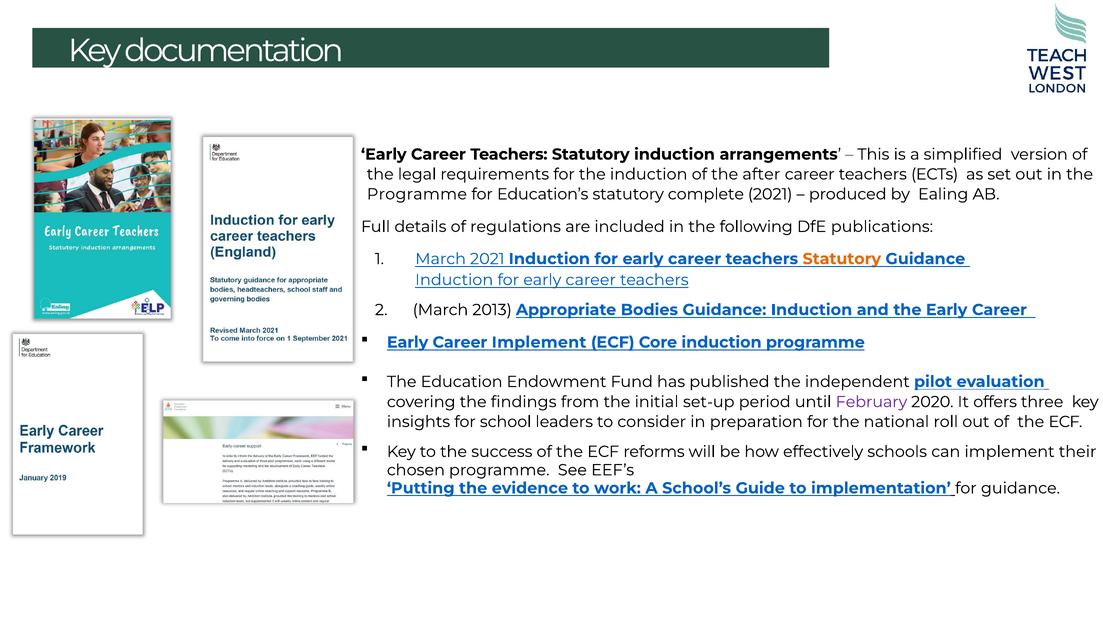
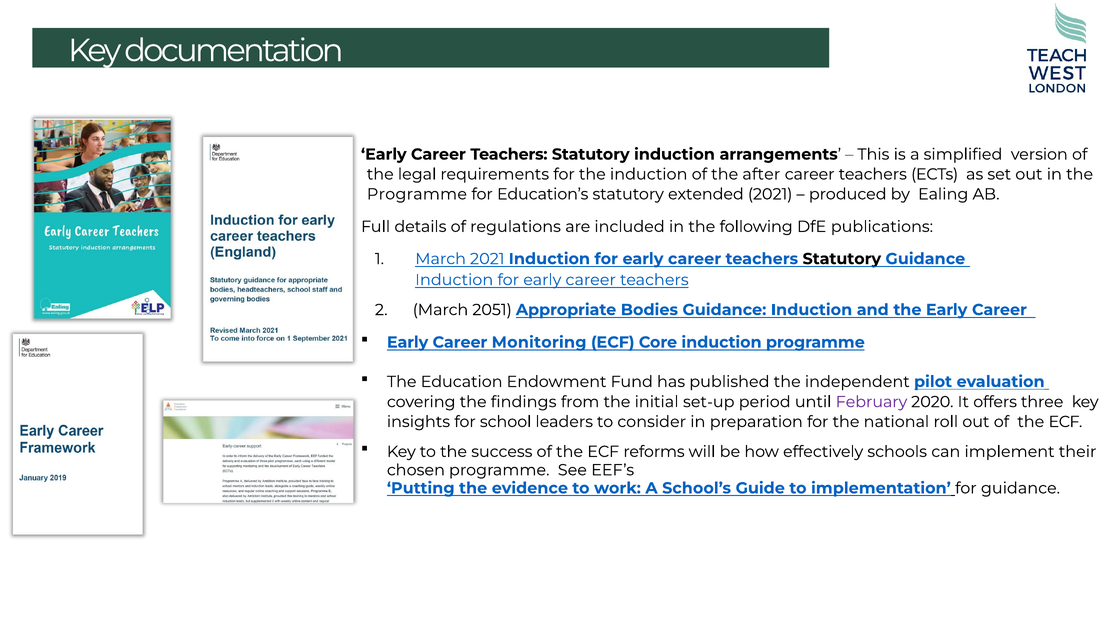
complete: complete -> extended
Statutory at (842, 259) colour: orange -> black
2013: 2013 -> 2051
Career Implement: Implement -> Monitoring
